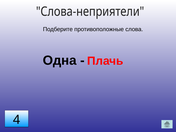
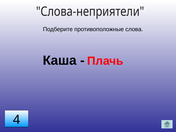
Одна: Одна -> Каша
